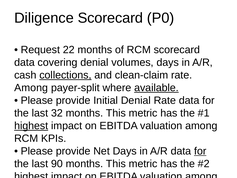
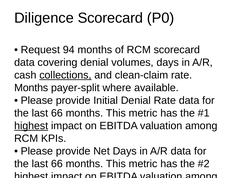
22: 22 -> 94
Among at (31, 88): Among -> Months
available underline: present -> none
32 at (57, 113): 32 -> 66
for at (200, 151) underline: present -> none
90 at (57, 163): 90 -> 66
